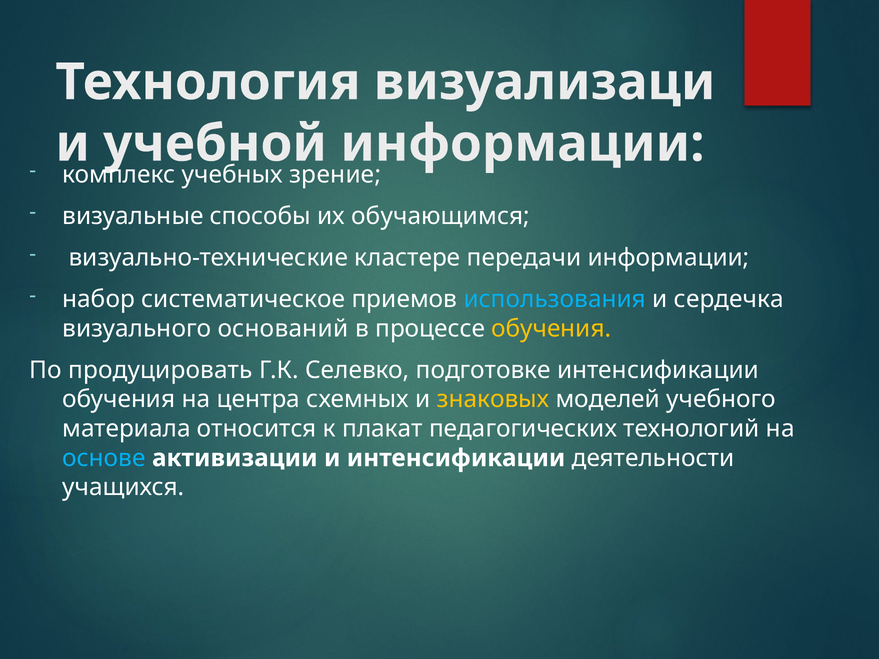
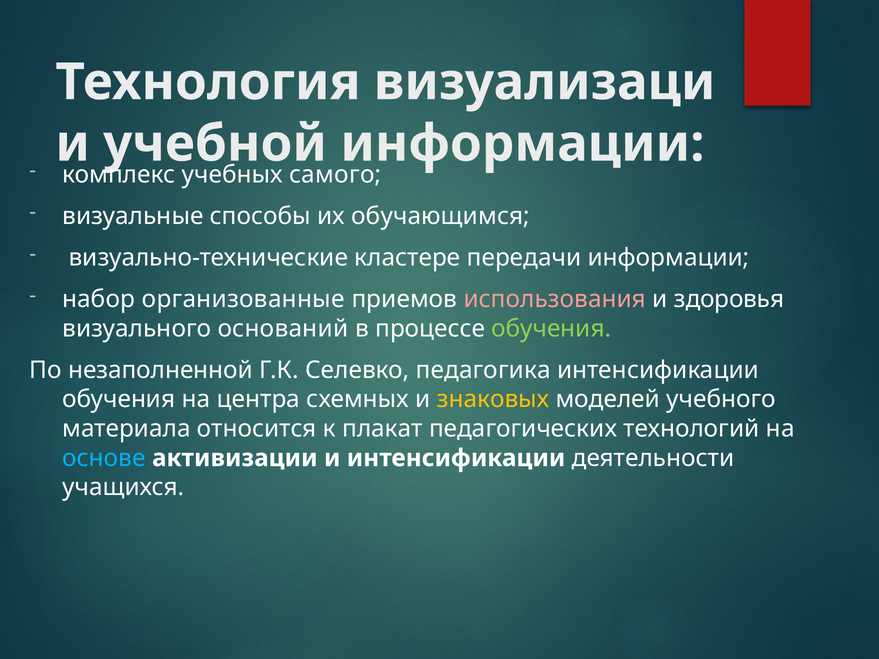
зрение: зрение -> самого
систематическое: систематическое -> организованные
использования colour: light blue -> pink
сердечка: сердечка -> здоровья
обучения at (551, 329) colour: yellow -> light green
продуцировать: продуцировать -> незаполненной
подготовке: подготовке -> педагогика
